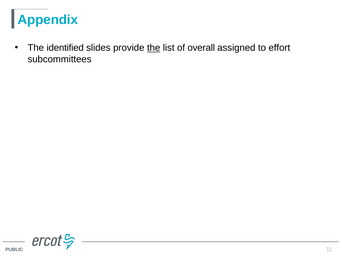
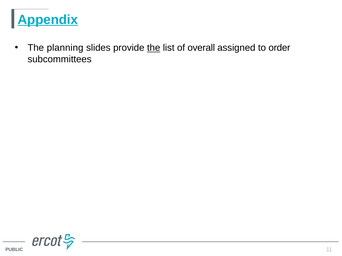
Appendix underline: none -> present
identified: identified -> planning
effort: effort -> order
